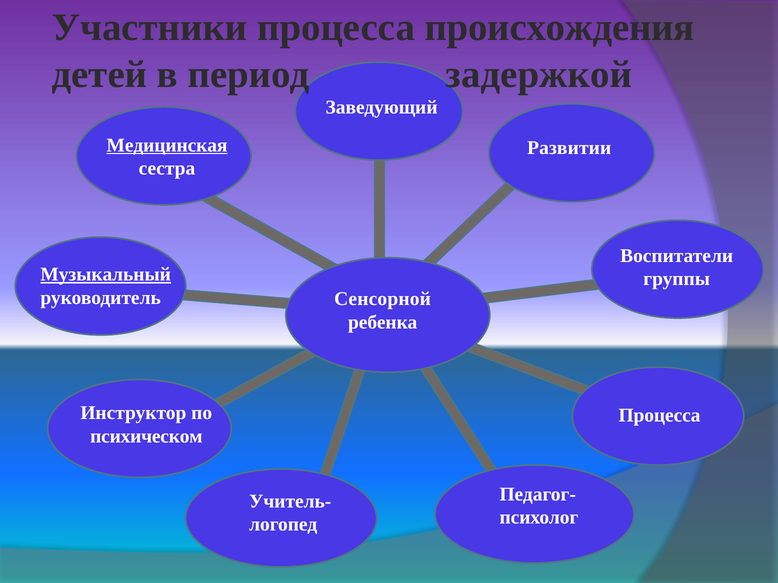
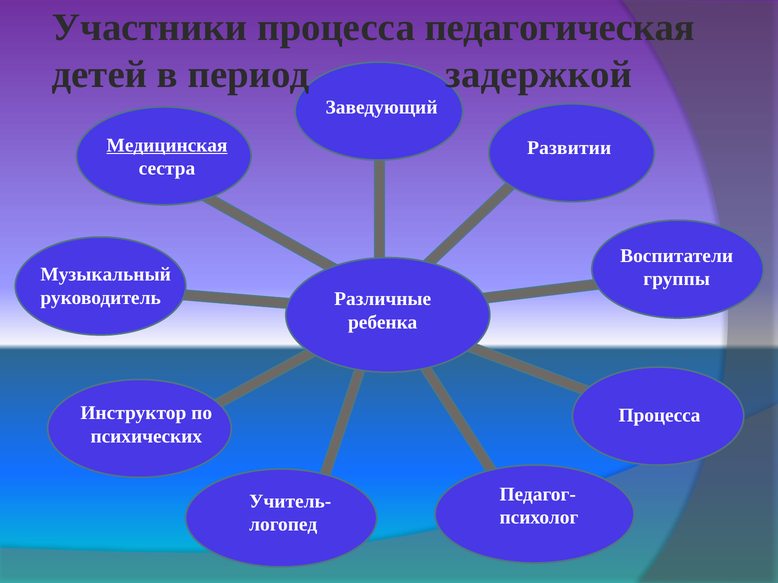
происхождения: происхождения -> педагогическая
Музыкальный underline: present -> none
Сенсорной: Сенсорной -> Различные
психическом: психическом -> психических
